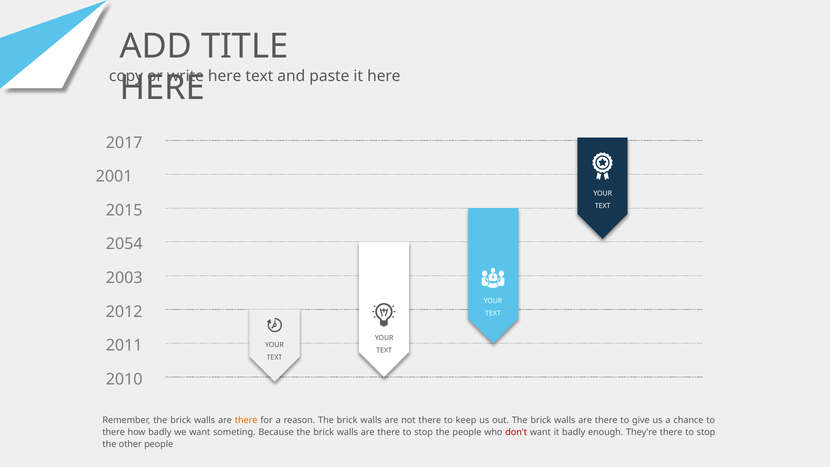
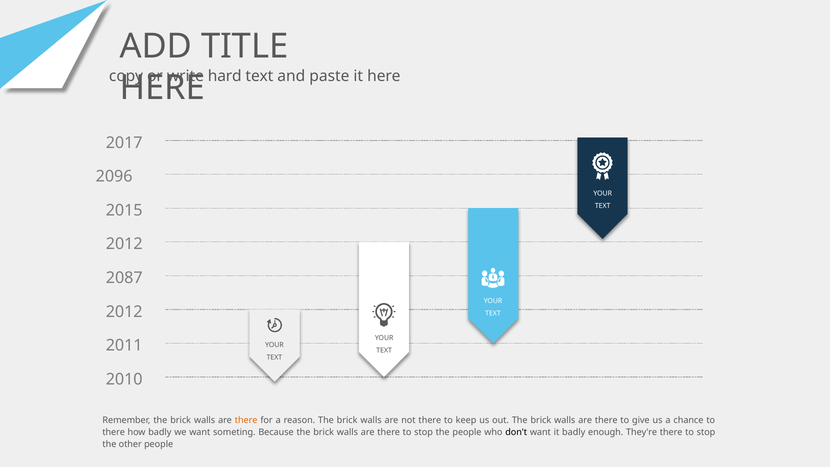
here at (225, 76): here -> hard
2001: 2001 -> 2096
2054 at (124, 244): 2054 -> 2012
2003: 2003 -> 2087
don't colour: red -> black
